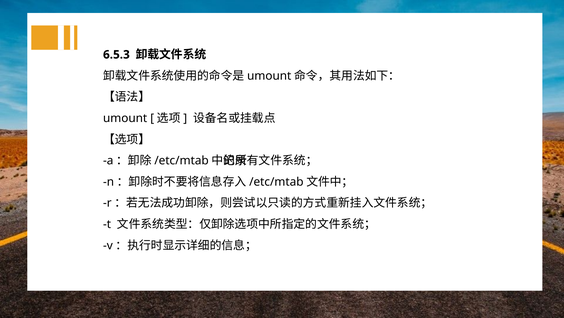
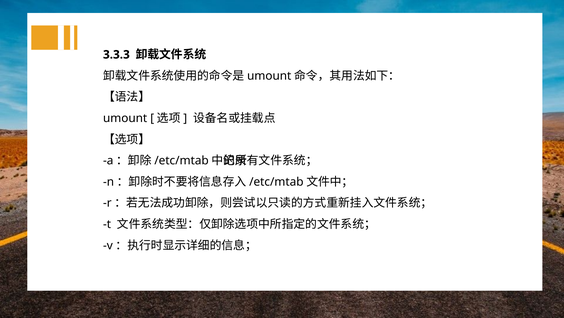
6.5.3: 6.5.3 -> 3.3.3
